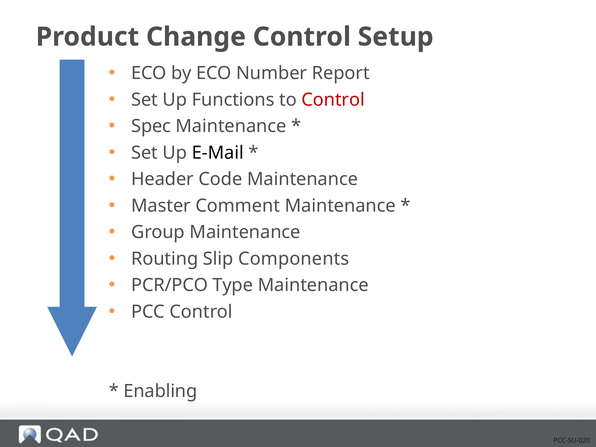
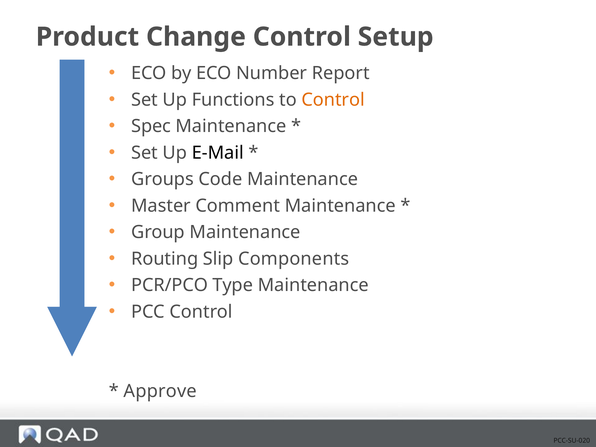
Control at (333, 100) colour: red -> orange
Header: Header -> Groups
Enabling: Enabling -> Approve
